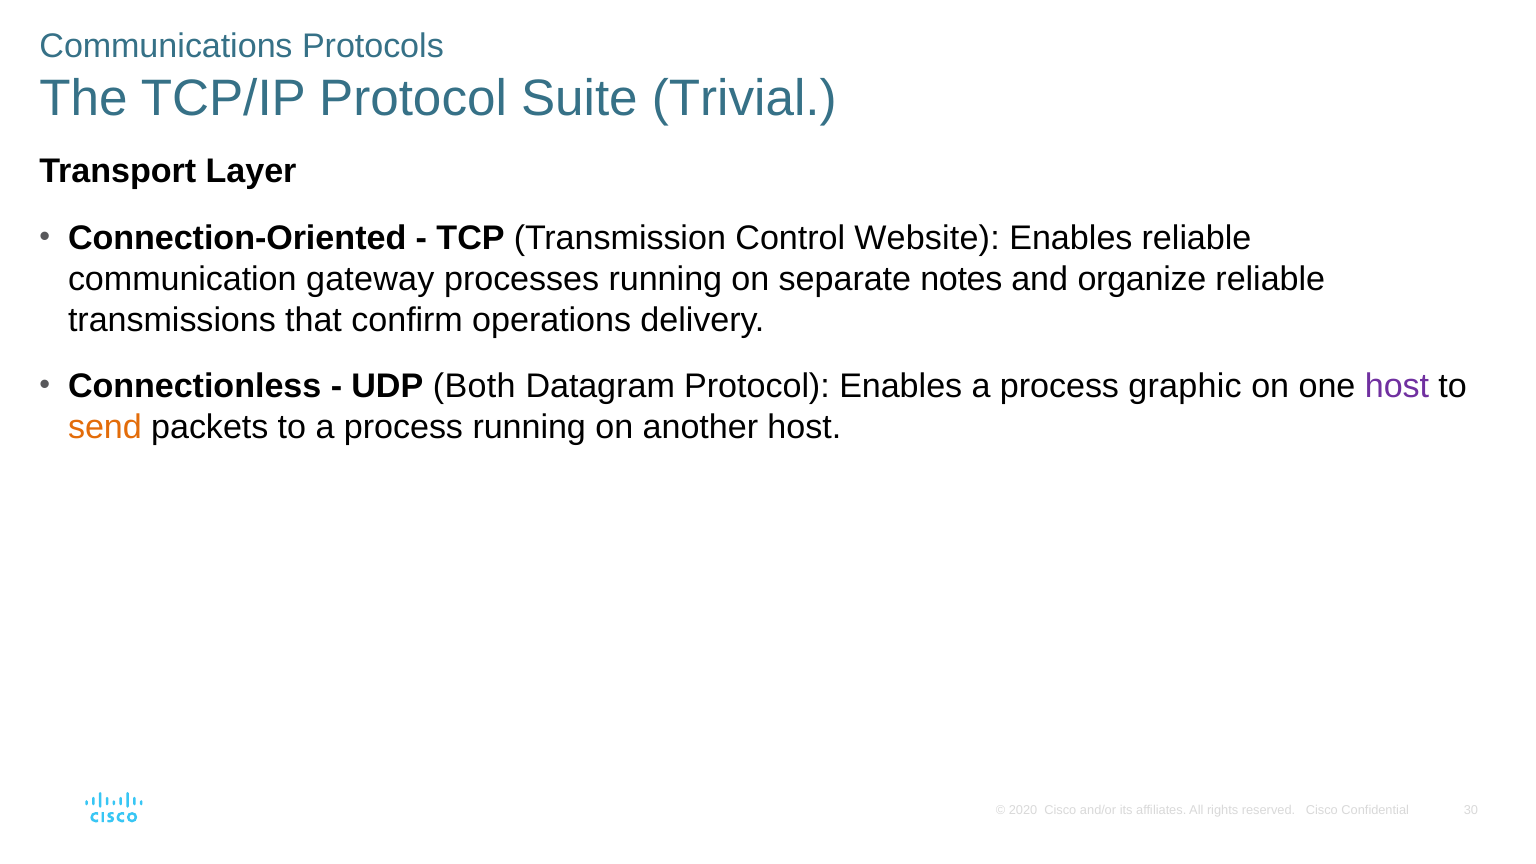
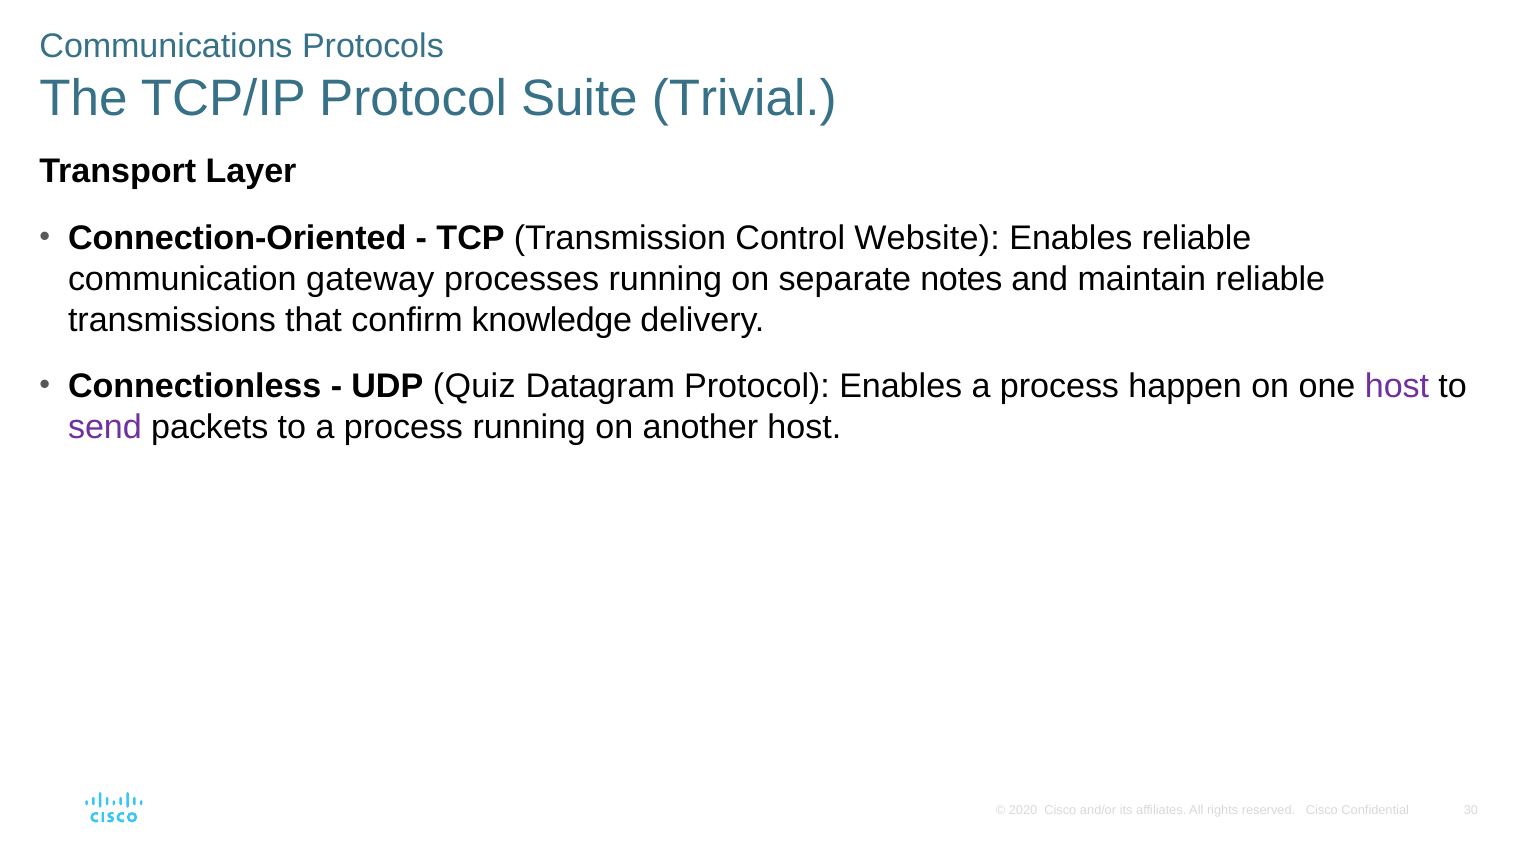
organize: organize -> maintain
operations: operations -> knowledge
Both: Both -> Quiz
graphic: graphic -> happen
send colour: orange -> purple
